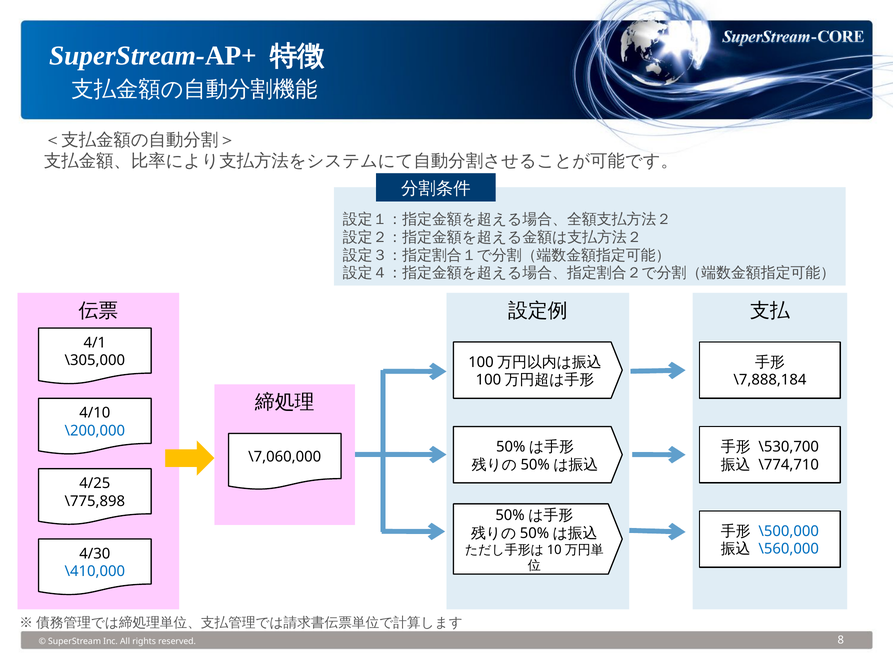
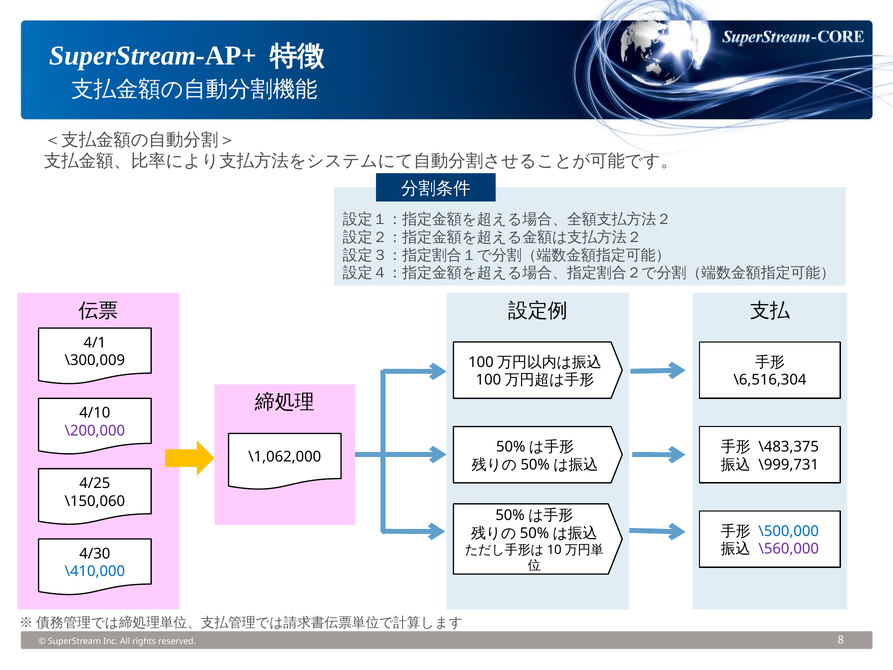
\305,000: \305,000 -> \300,009
\7,888,184: \7,888,184 -> \6,516,304
\200,000 colour: blue -> purple
\530,700: \530,700 -> \483,375
\7,060,000: \7,060,000 -> \1,062,000
\774,710: \774,710 -> \999,731
\775,898: \775,898 -> \150,060
\560,000 colour: blue -> purple
